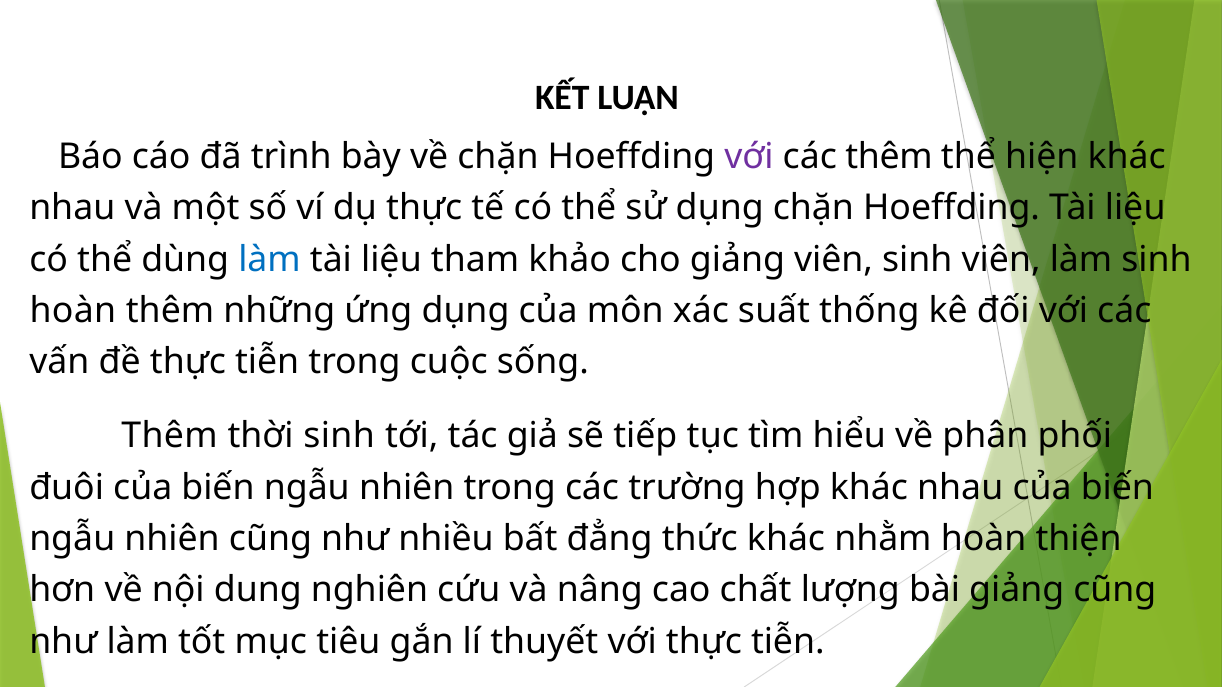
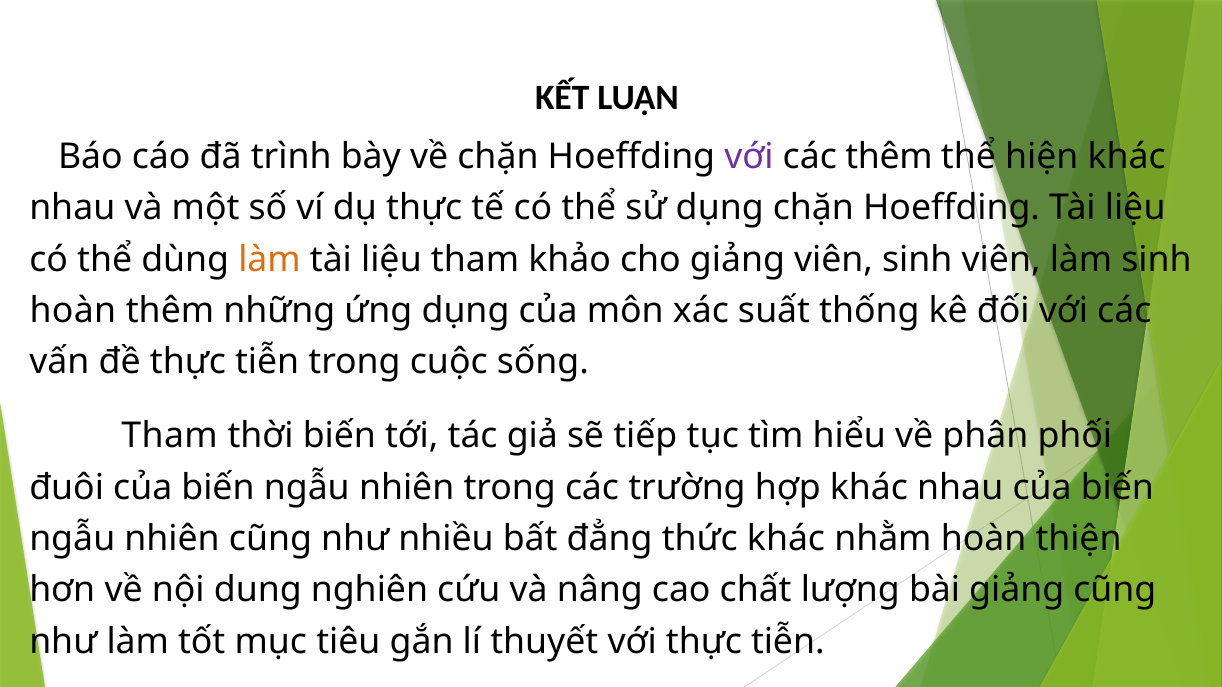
làm at (270, 260) colour: blue -> orange
Thêm at (170, 436): Thêm -> Tham
thời sinh: sinh -> biến
